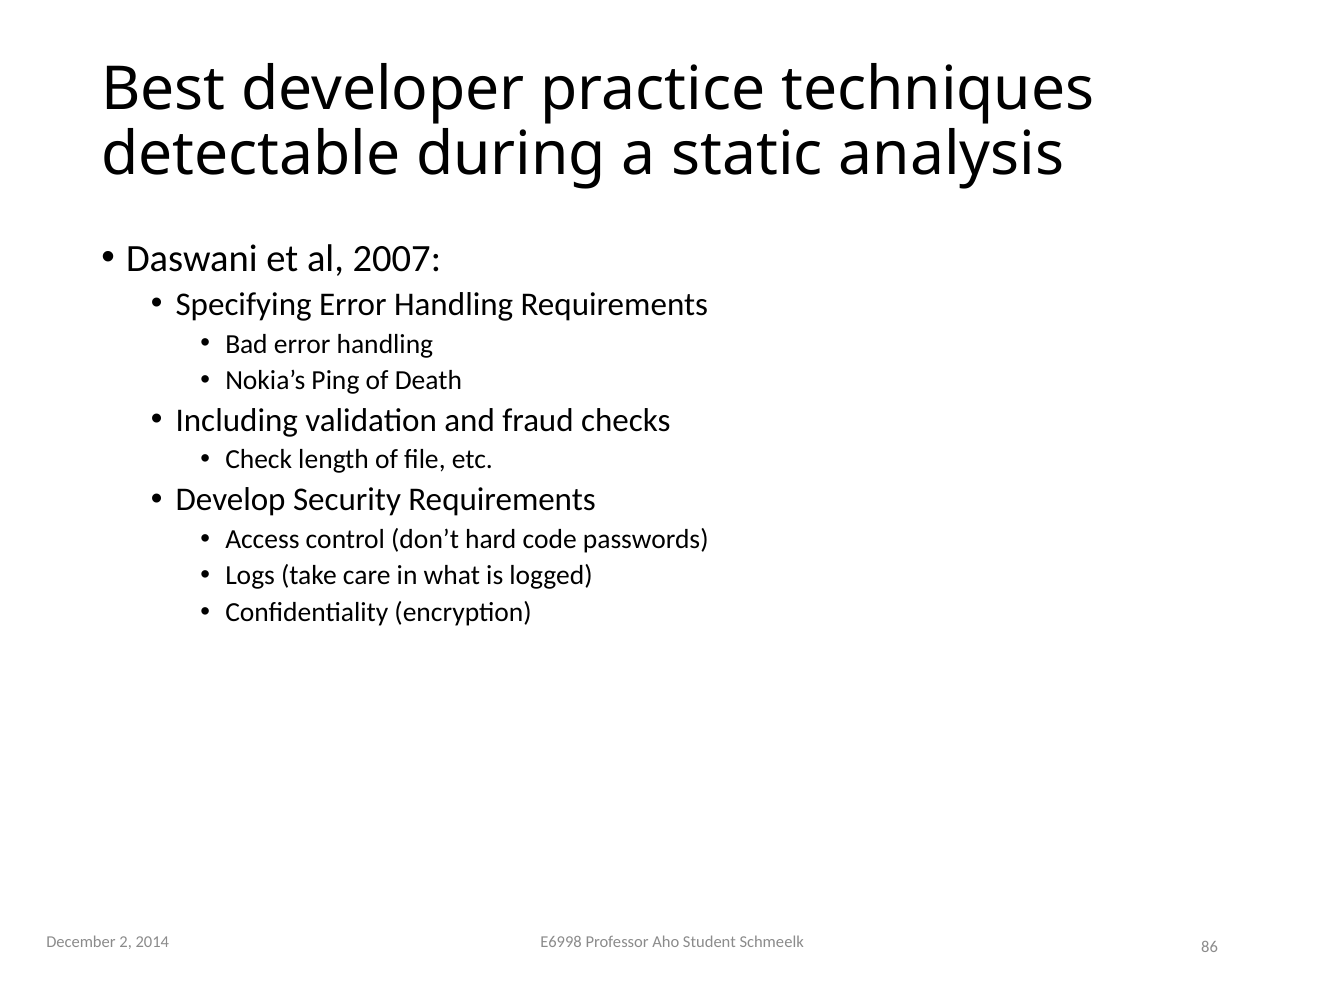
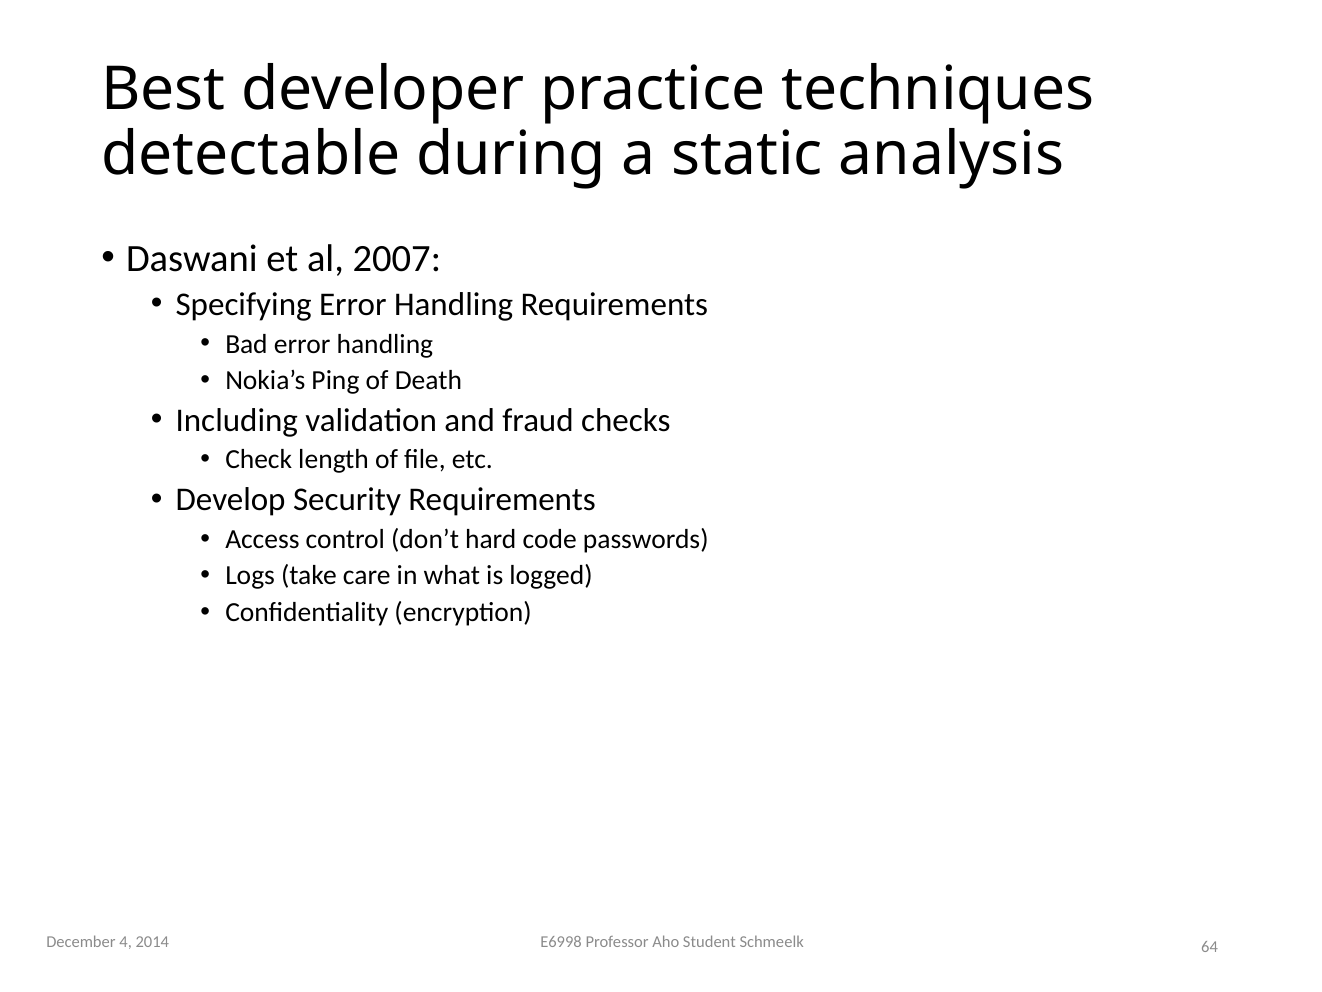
2: 2 -> 4
86: 86 -> 64
